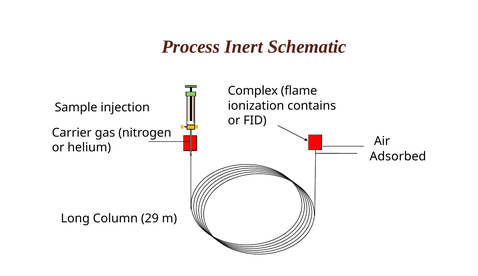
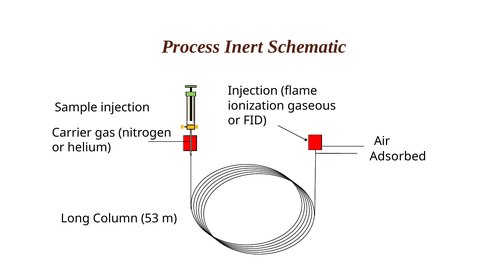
Complex at (253, 91): Complex -> Injection
contains: contains -> gaseous
29: 29 -> 53
